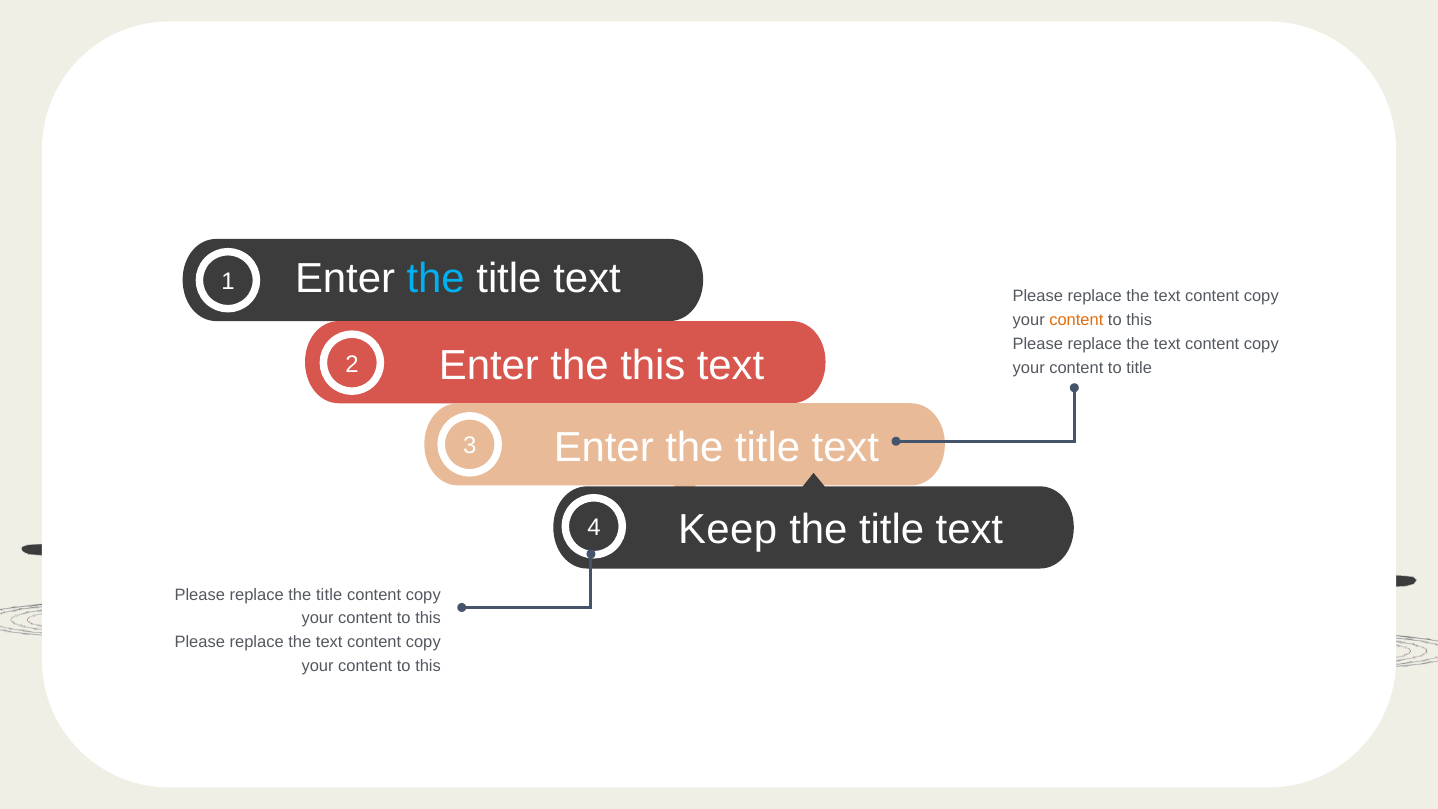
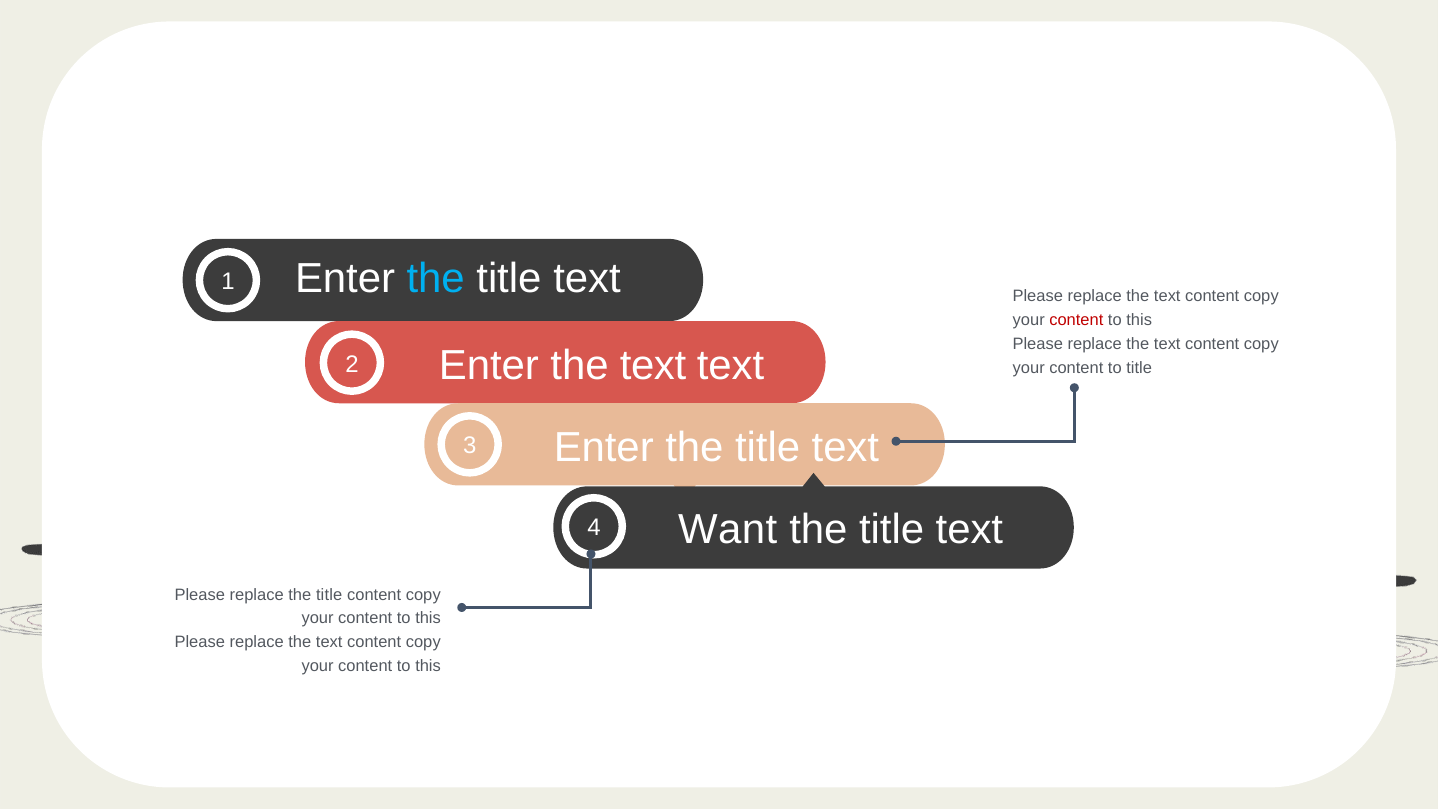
content at (1076, 320) colour: orange -> red
Enter the this: this -> text
Keep: Keep -> Want
